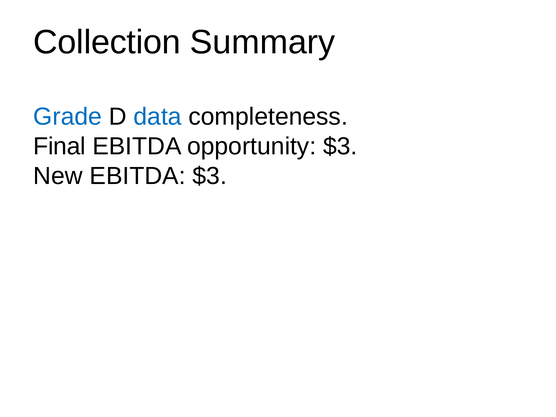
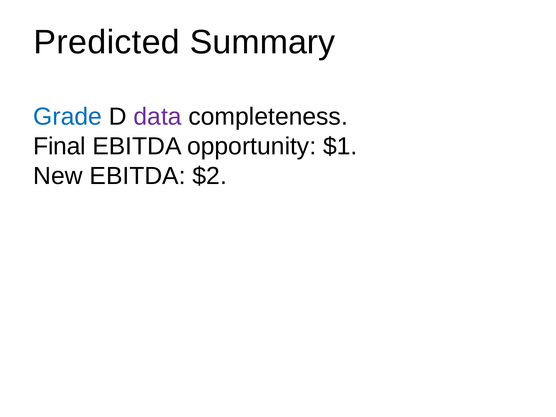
Collection: Collection -> Predicted
data colour: blue -> purple
opportunity $3: $3 -> $1
EBITDA $3: $3 -> $2
